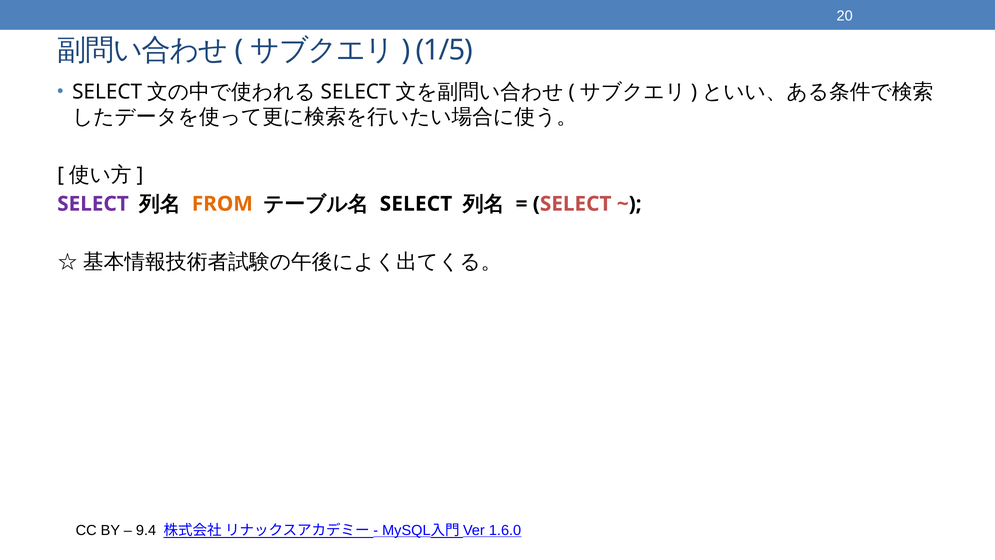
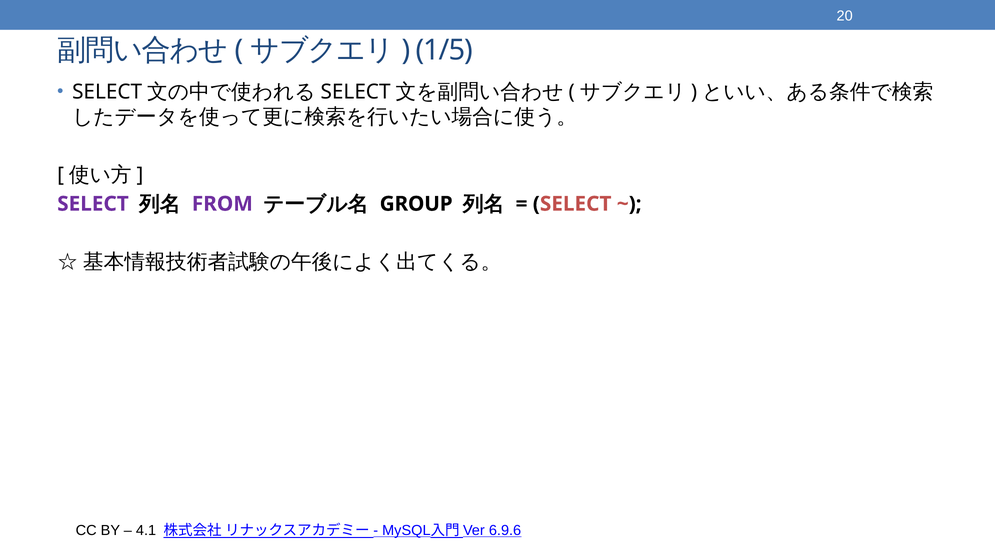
FROM colour: orange -> purple
SELECT at (416, 204): SELECT -> GROUP
9.4: 9.4 -> 4.1
1.6.0: 1.6.0 -> 6.9.6
